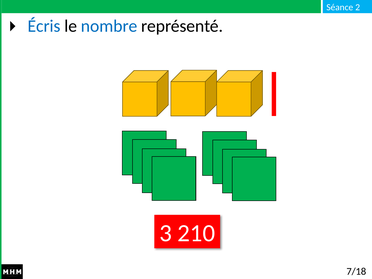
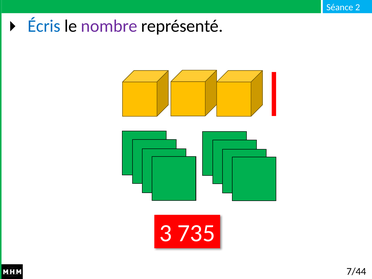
nombre colour: blue -> purple
210: 210 -> 735
7/18: 7/18 -> 7/44
